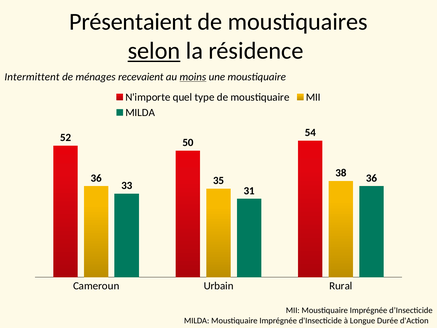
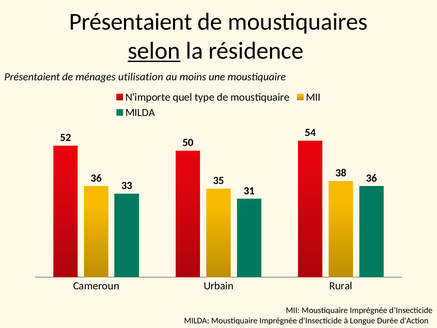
Intermittent at (32, 77): Intermittent -> Présentaient
recevaient: recevaient -> utilisation
moins underline: present -> none
